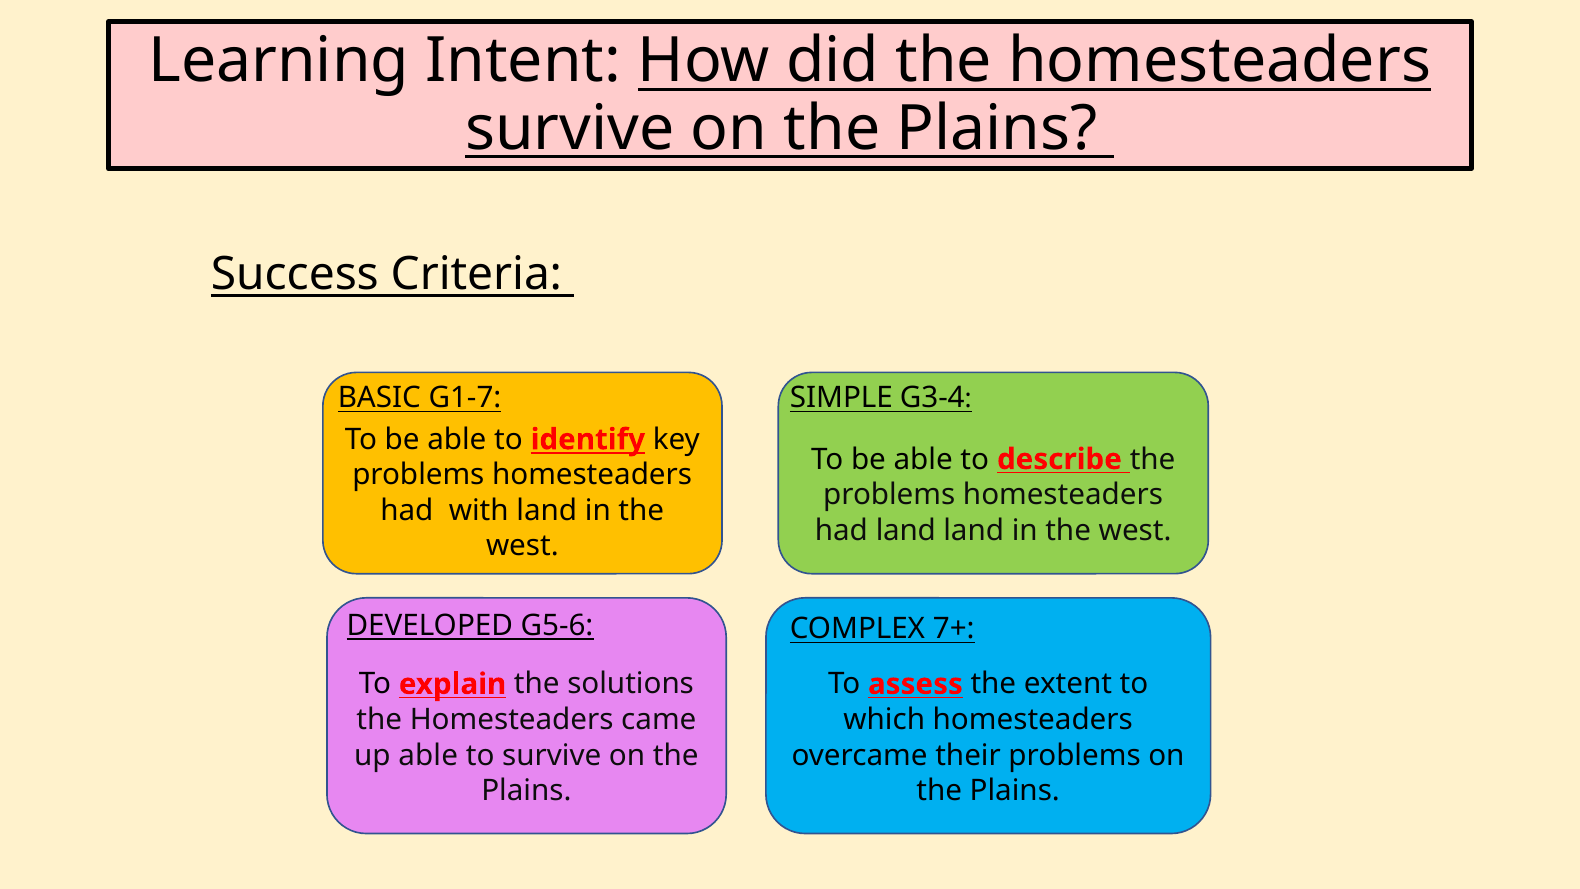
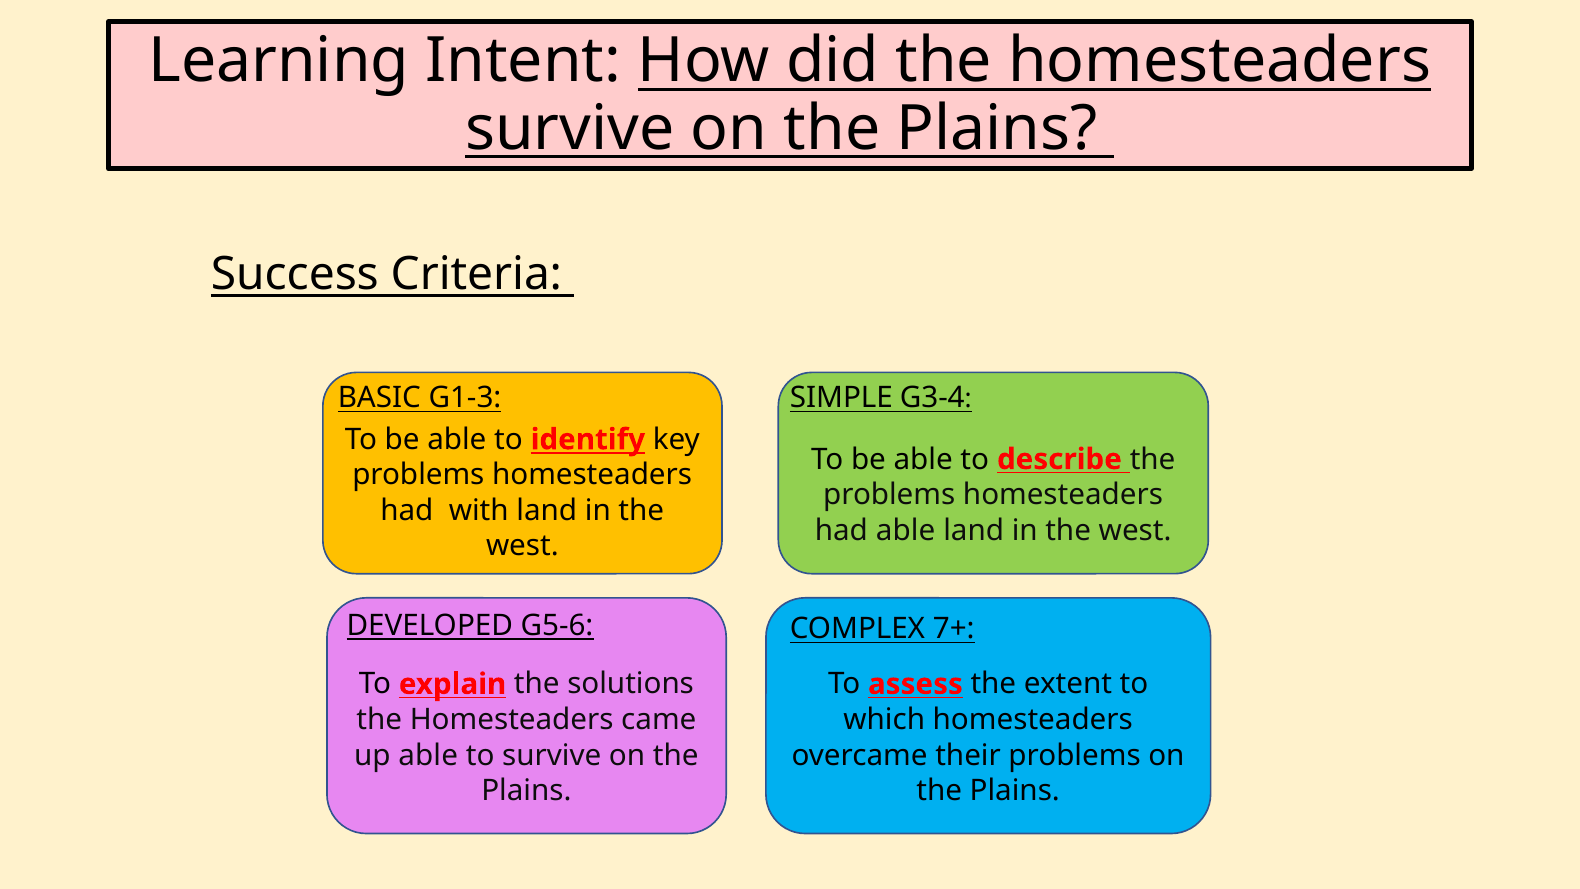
G1-7: G1-7 -> G1-3
had land: land -> able
